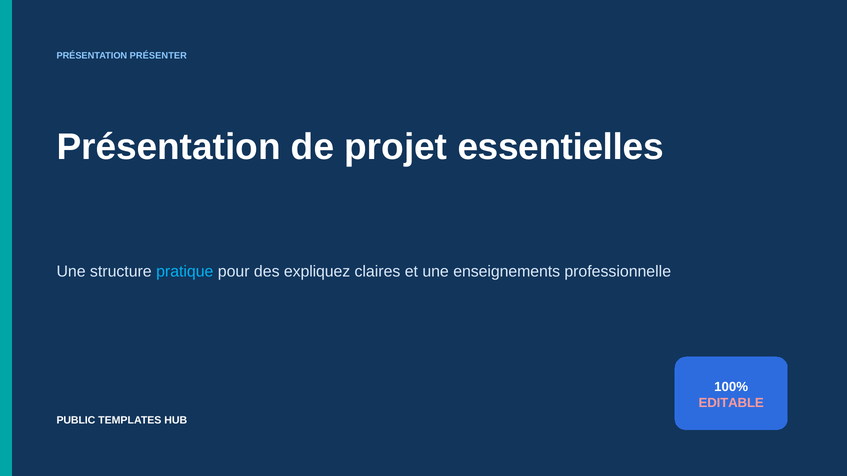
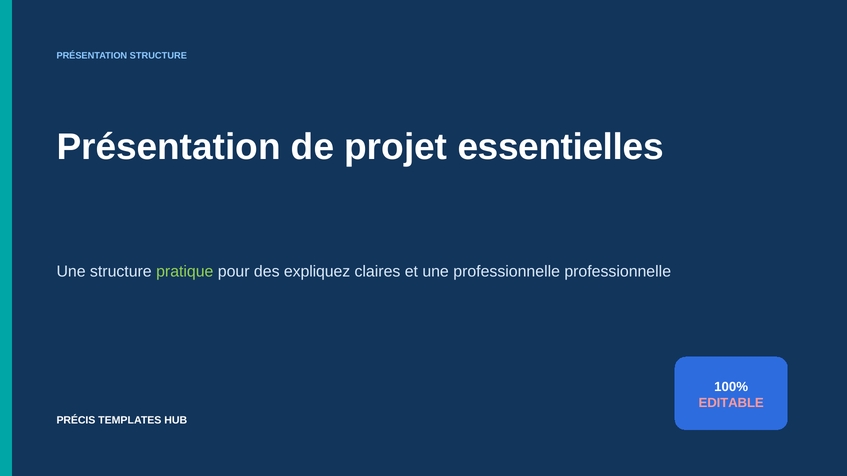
PRÉSENTATION PRÉSENTER: PRÉSENTER -> STRUCTURE
pratique colour: light blue -> light green
une enseignements: enseignements -> professionnelle
PUBLIC: PUBLIC -> PRÉCIS
